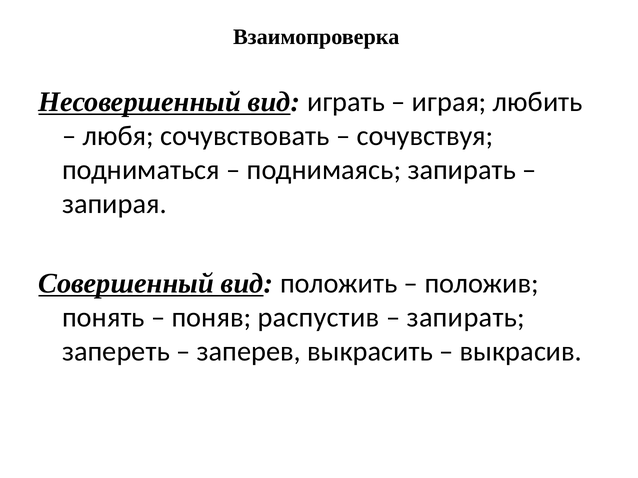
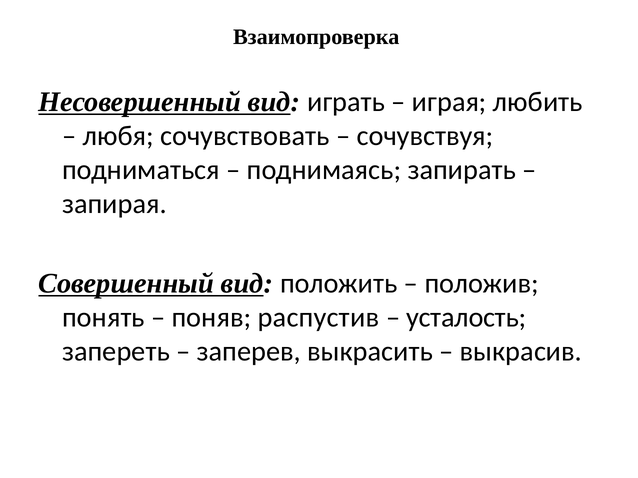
запирать at (466, 318): запирать -> усталость
